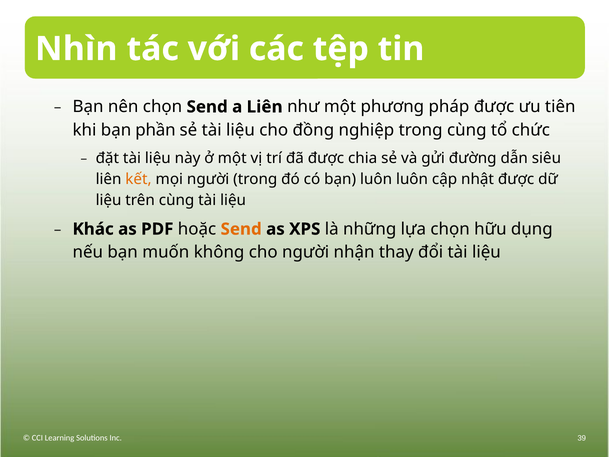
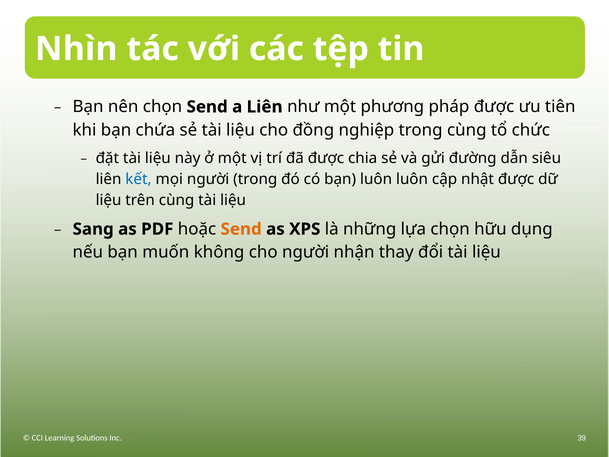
phần: phần -> chứa
kết colour: orange -> blue
Khác: Khác -> Sang
